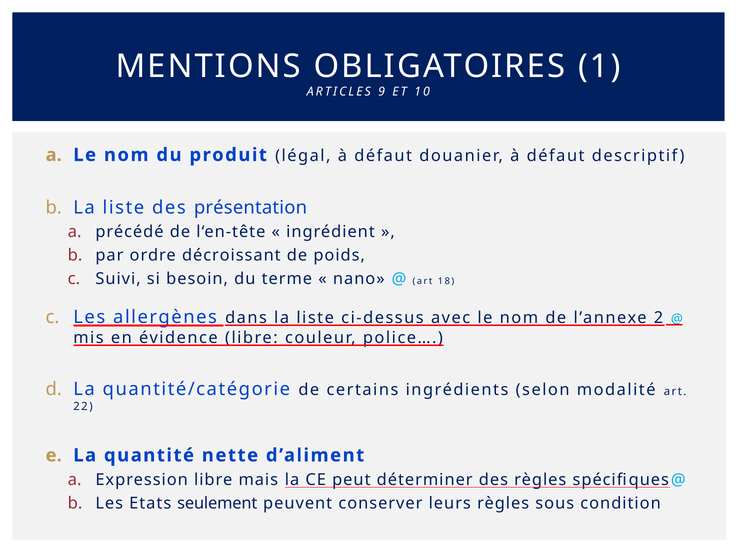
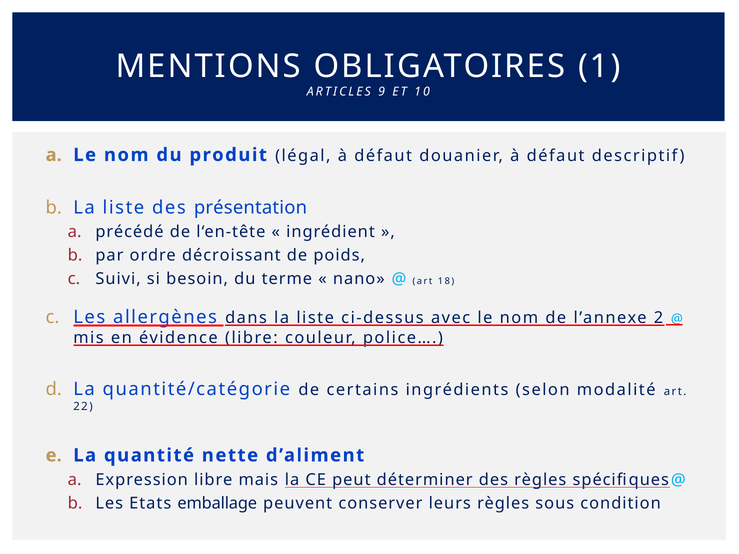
seulement: seulement -> emballage
